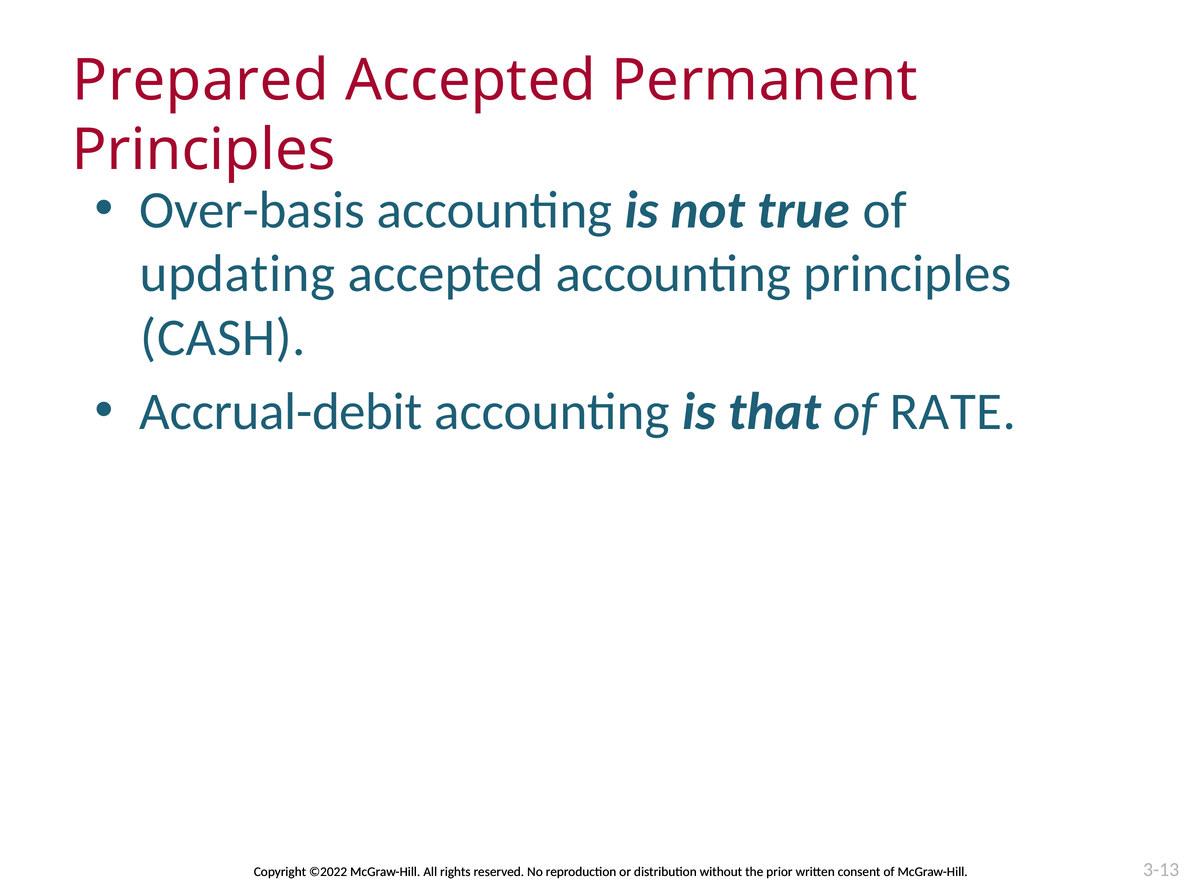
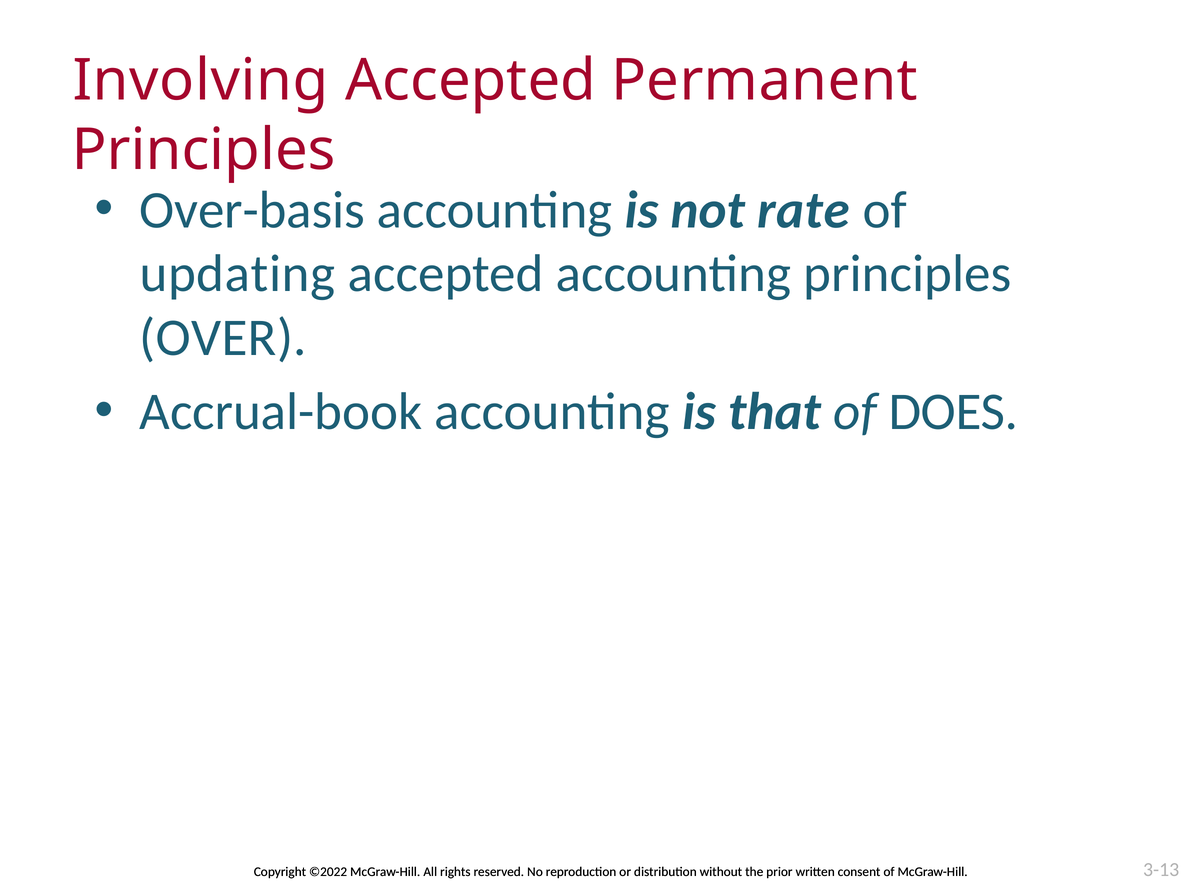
Prepared: Prepared -> Involving
true: true -> rate
CASH: CASH -> OVER
Accrual-debit: Accrual-debit -> Accrual-book
RATE: RATE -> DOES
